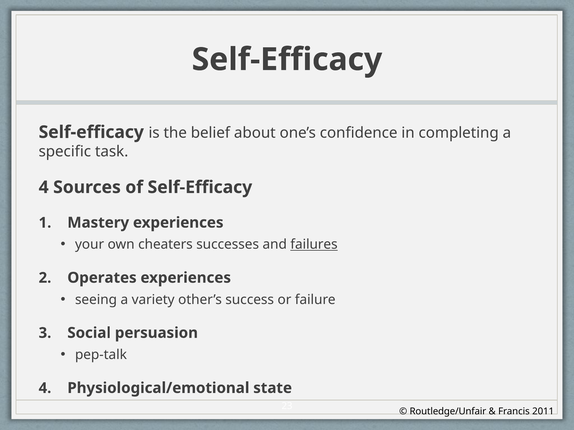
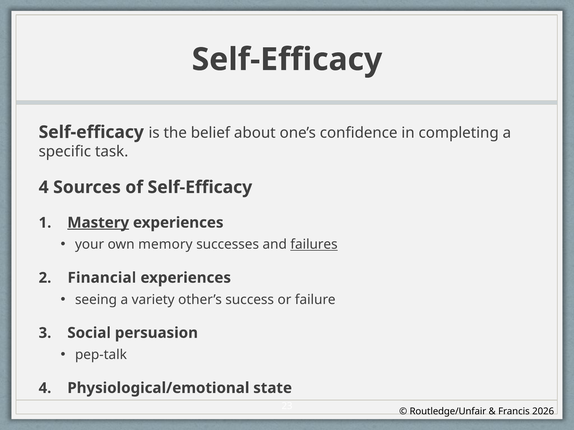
Mastery underline: none -> present
cheaters: cheaters -> memory
Operates: Operates -> Financial
2011: 2011 -> 2026
